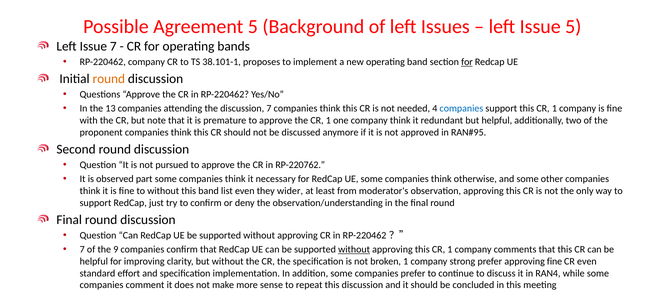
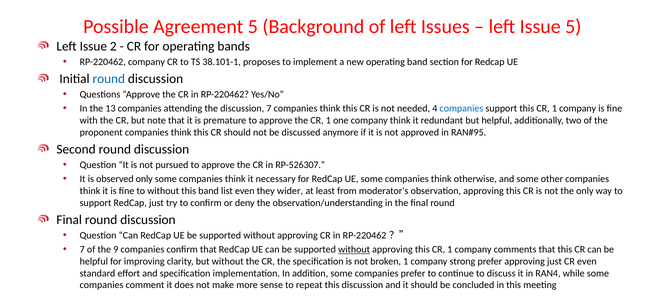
Issue 7: 7 -> 2
for at (467, 62) underline: present -> none
round at (109, 79) colour: orange -> blue
RP-220762: RP-220762 -> RP-526307
observed part: part -> only
approving fine: fine -> just
